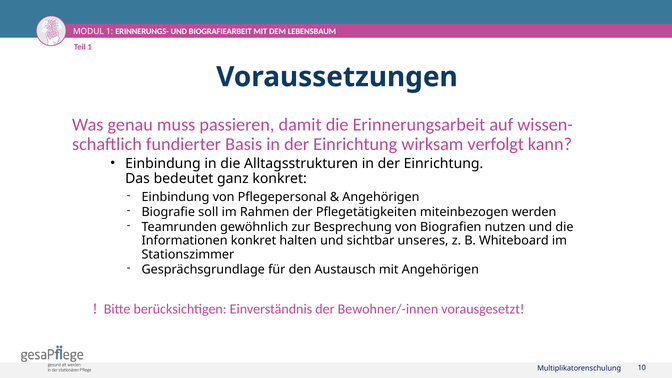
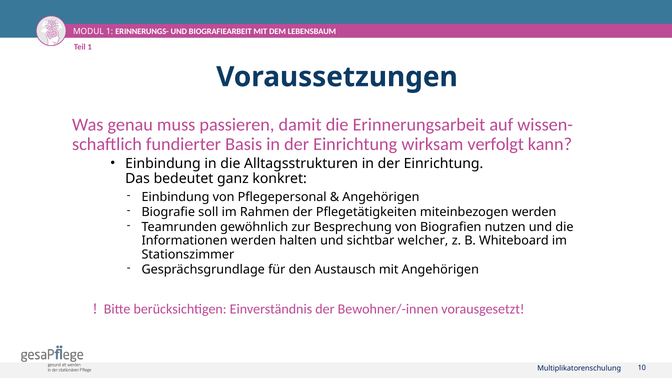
Informationen konkret: konkret -> werden
unseres: unseres -> welcher
